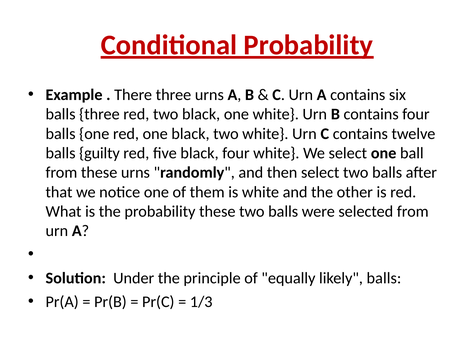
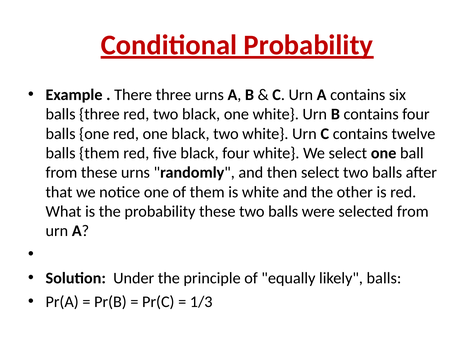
balls guilty: guilty -> them
